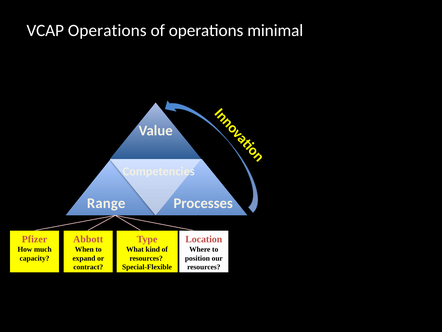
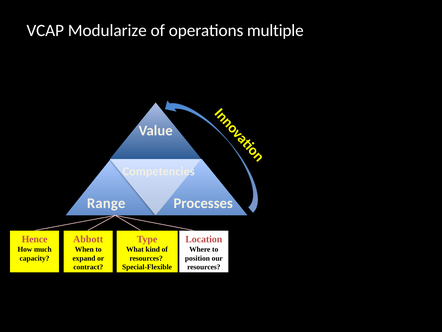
VCAP Operations: Operations -> Modularize
minimal: minimal -> multiple
Pfizer: Pfizer -> Hence
